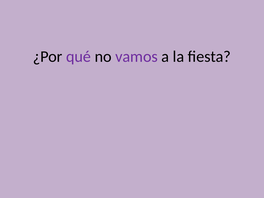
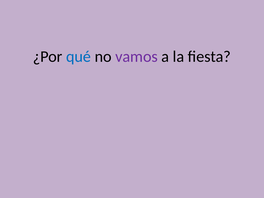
qué colour: purple -> blue
